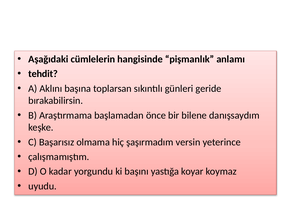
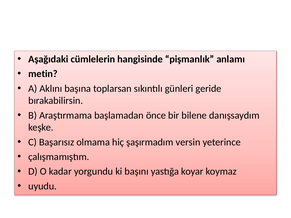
tehdit: tehdit -> metin
